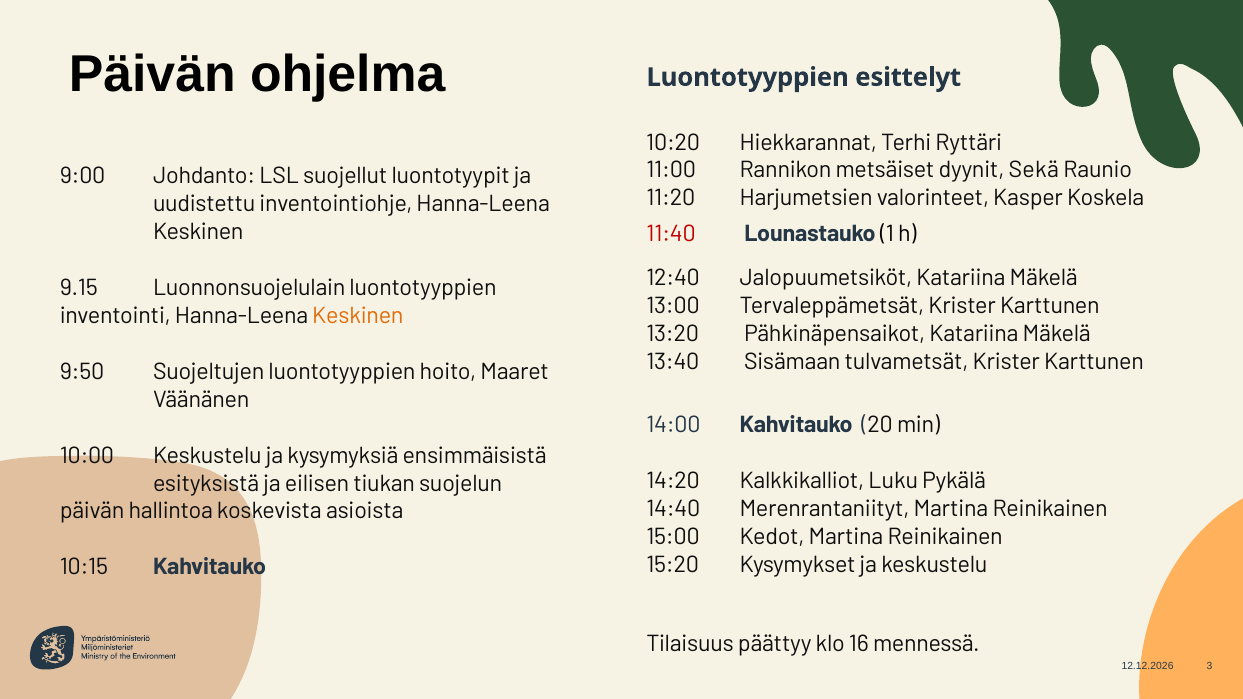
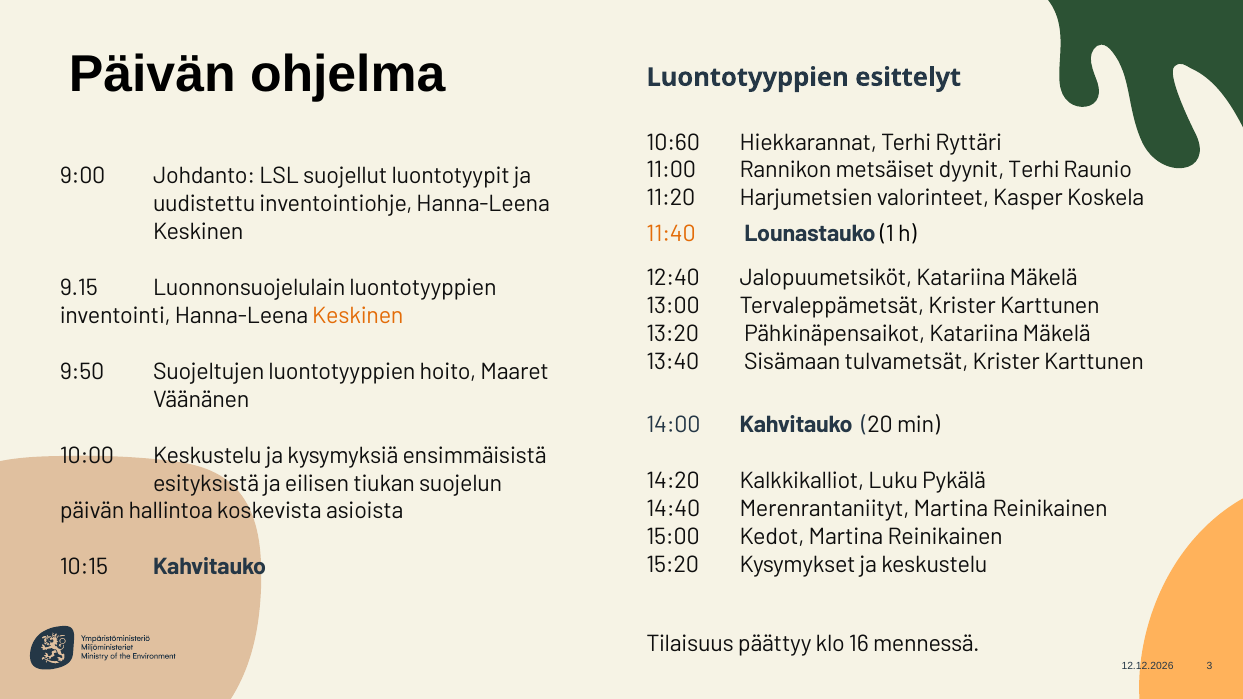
10:20: 10:20 -> 10:60
dyynit Sekä: Sekä -> Terhi
11:40 colour: red -> orange
